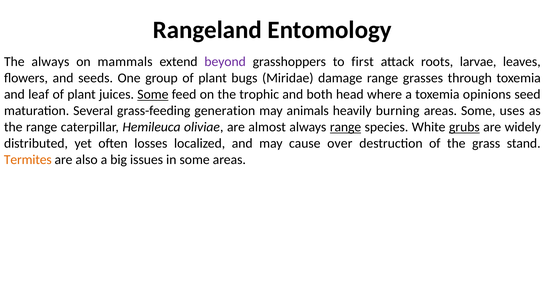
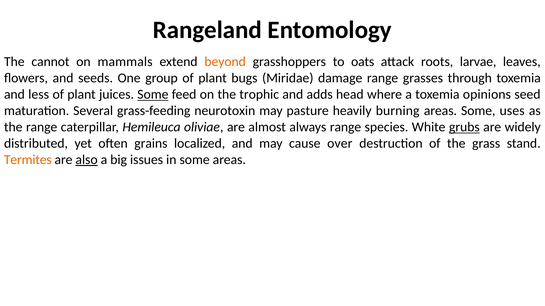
The always: always -> cannot
beyond colour: purple -> orange
first: first -> oats
leaf: leaf -> less
both: both -> adds
generation: generation -> neurotoxin
animals: animals -> pasture
range at (345, 127) underline: present -> none
losses: losses -> grains
also underline: none -> present
